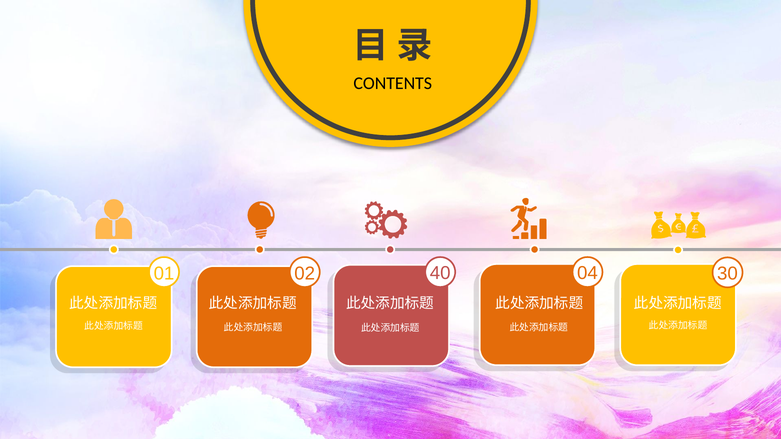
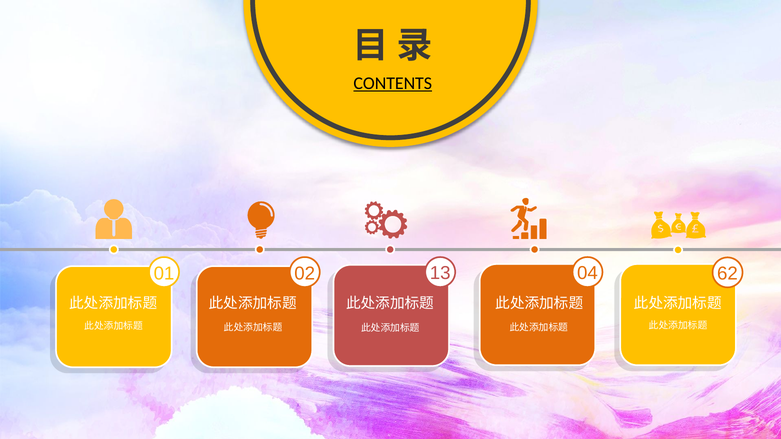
CONTENTS underline: none -> present
40: 40 -> 13
30: 30 -> 62
